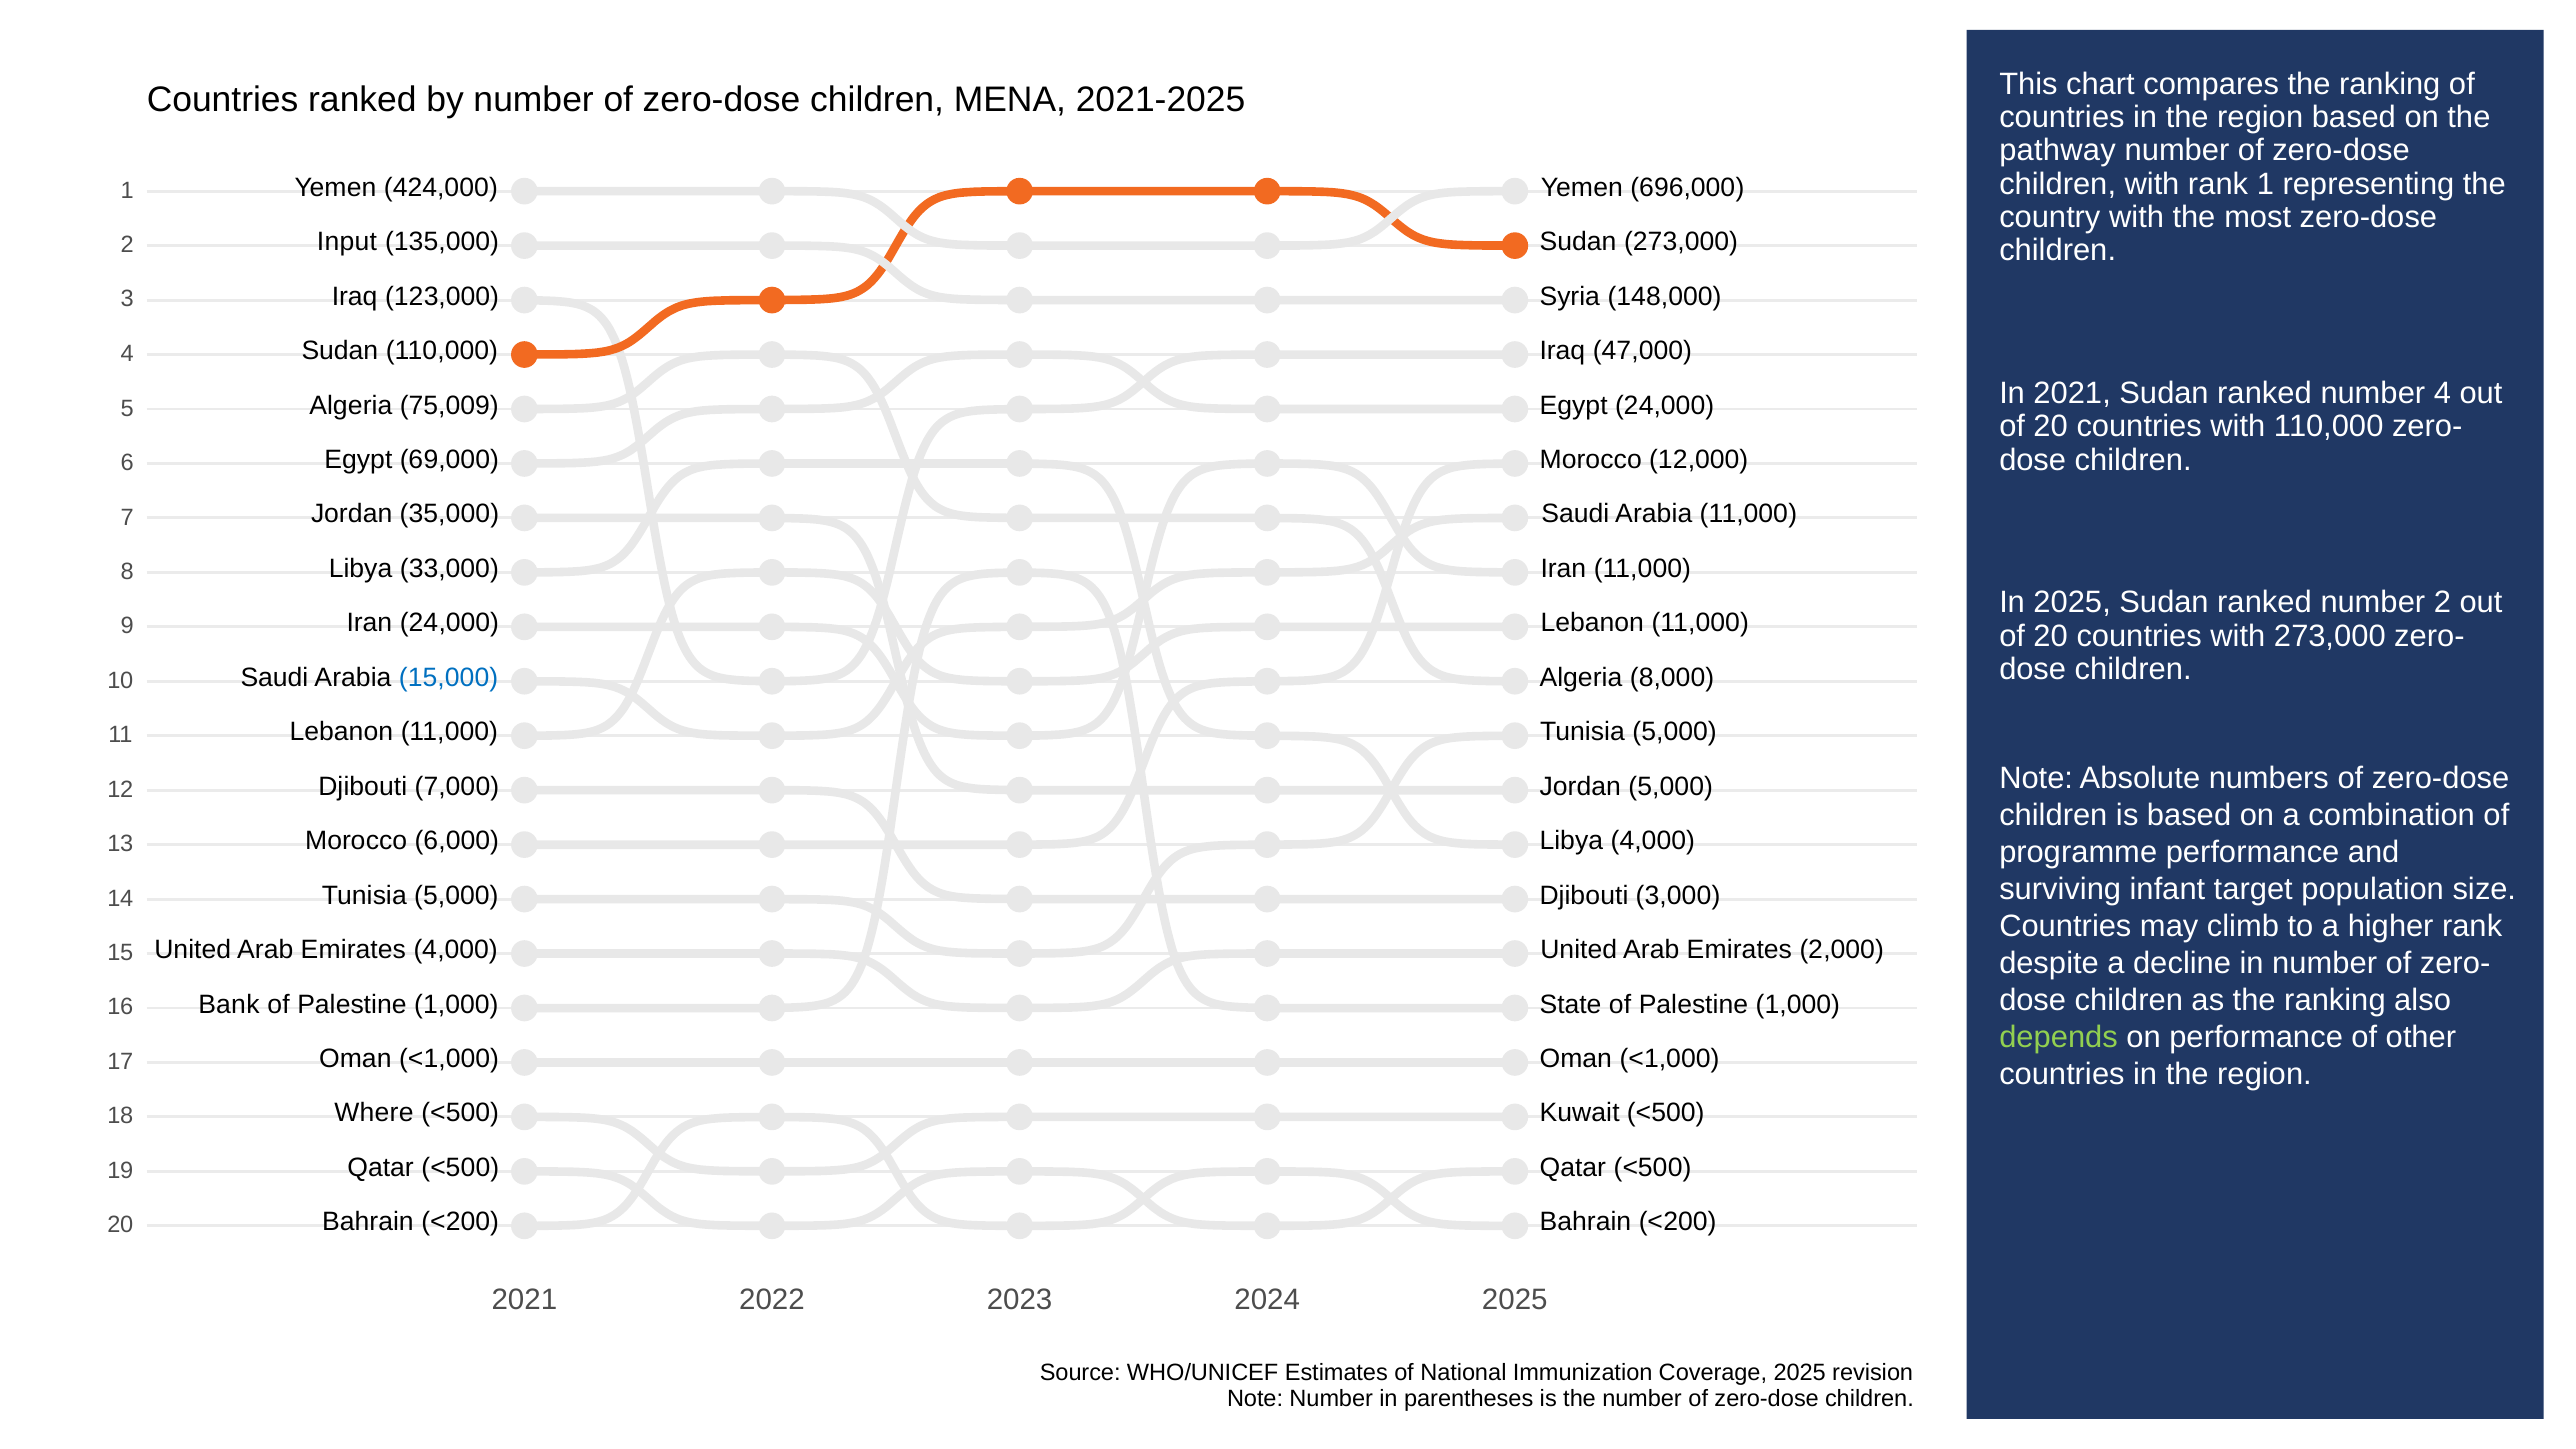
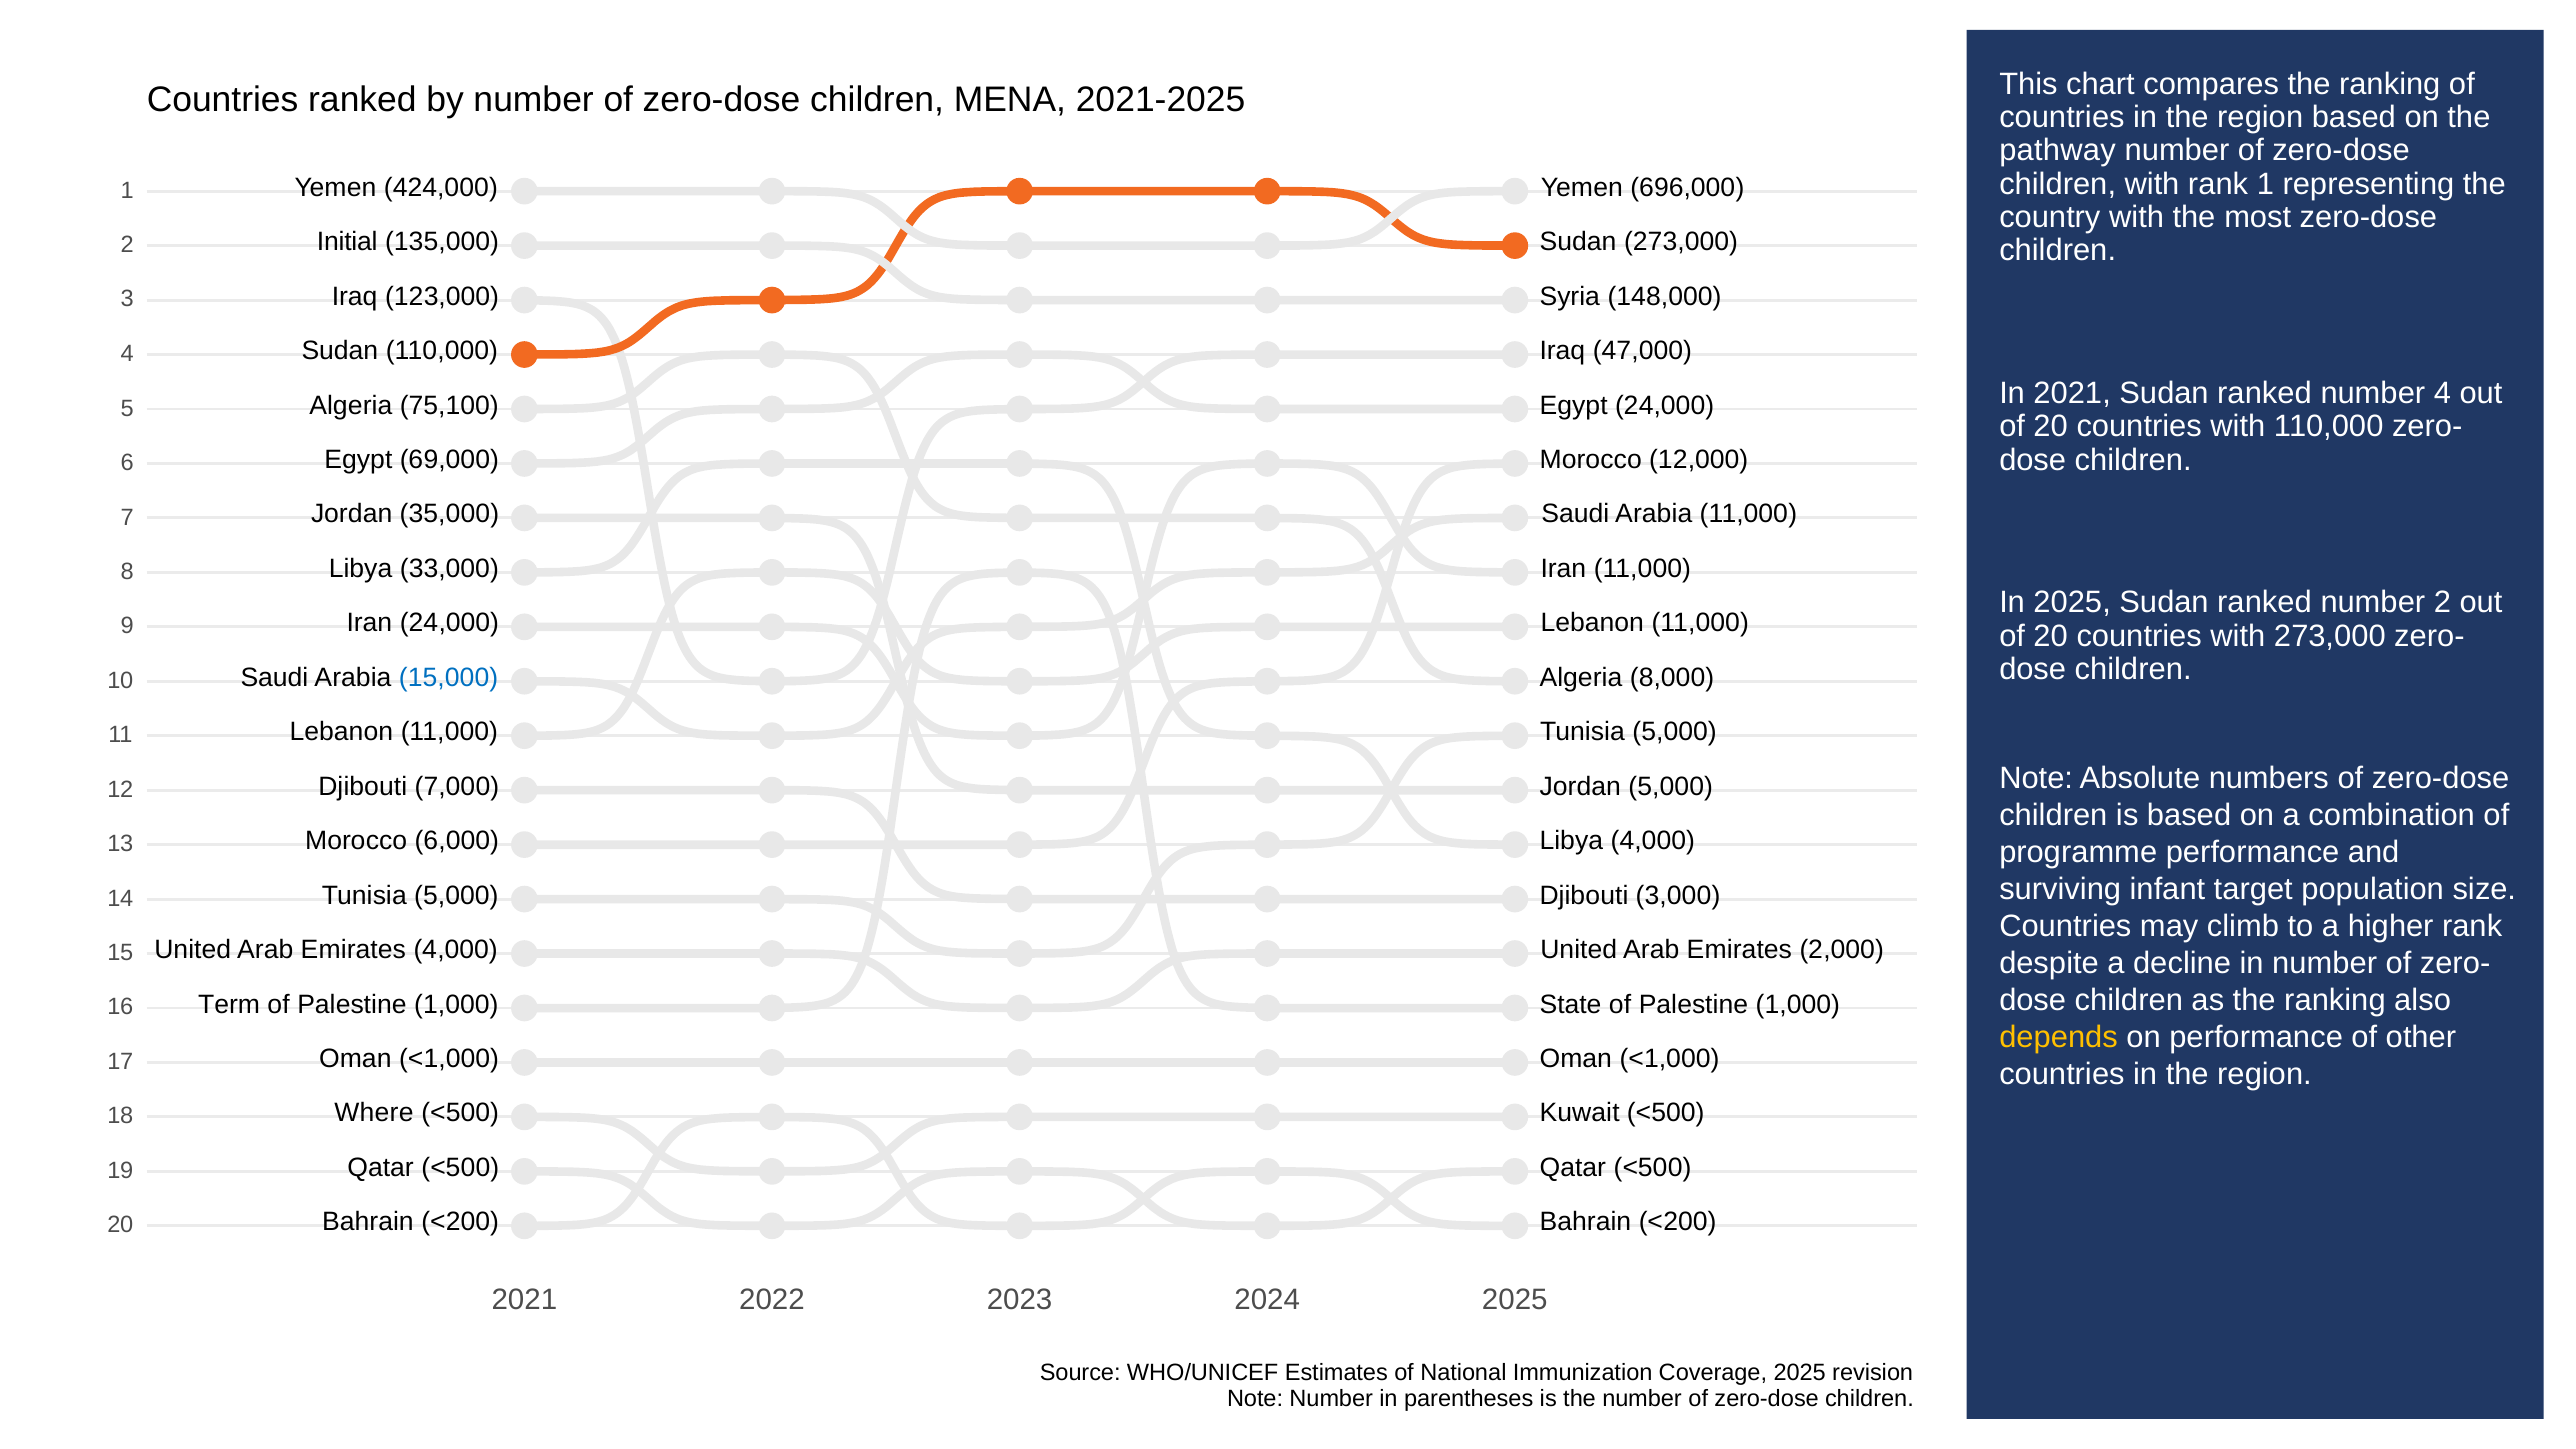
Input: Input -> Initial
75,009: 75,009 -> 75,100
Bank: Bank -> Term
depends colour: light green -> yellow
